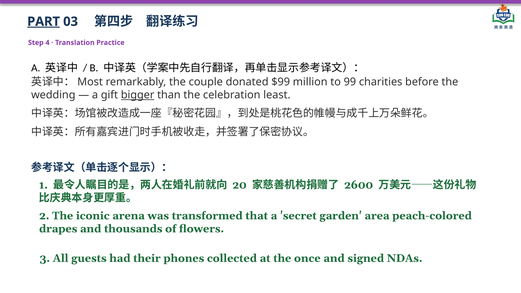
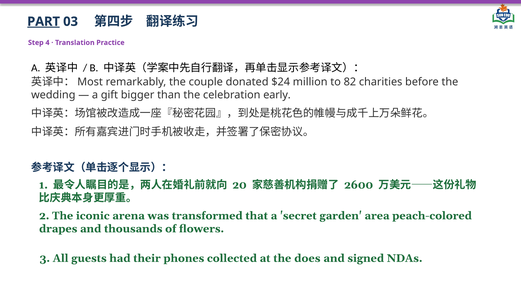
$99: $99 -> $24
99: 99 -> 82
bigger underline: present -> none
least: least -> early
once: once -> does
